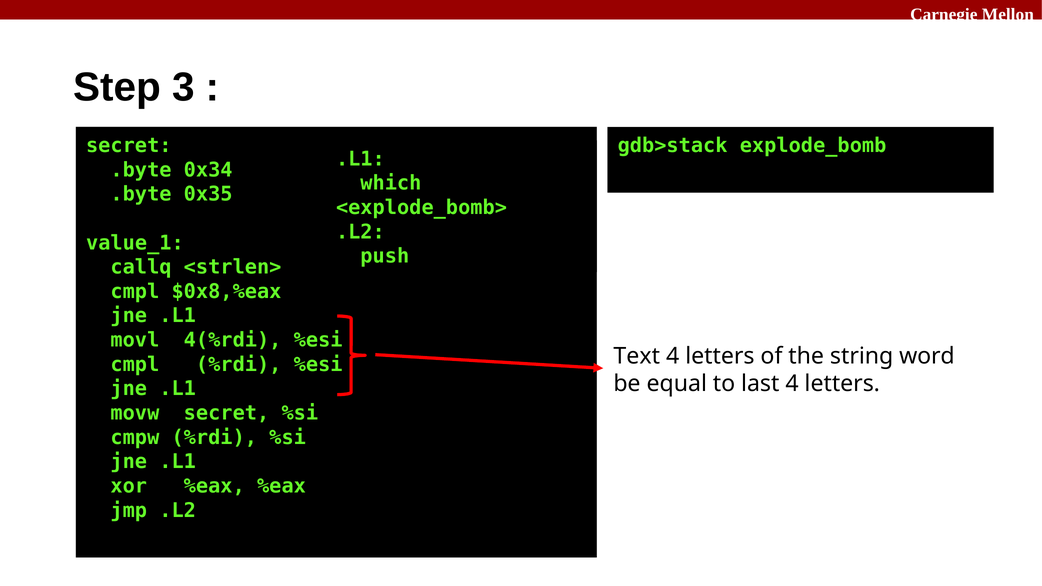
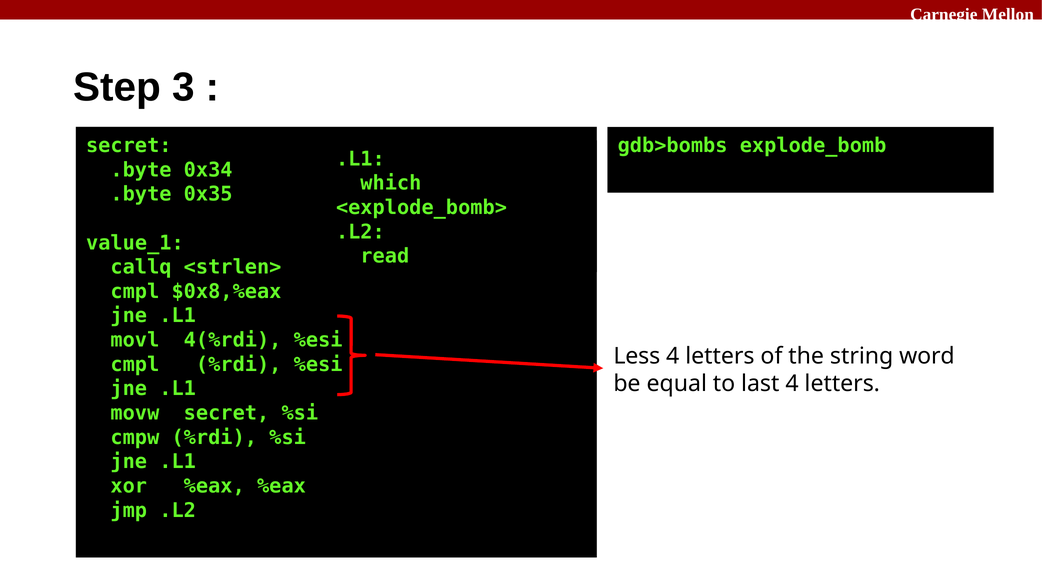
gdb>stack: gdb>stack -> gdb>bombs
push: push -> read
Text: Text -> Less
